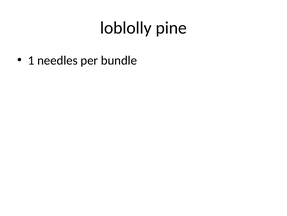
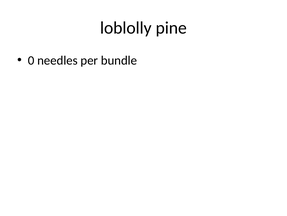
1: 1 -> 0
